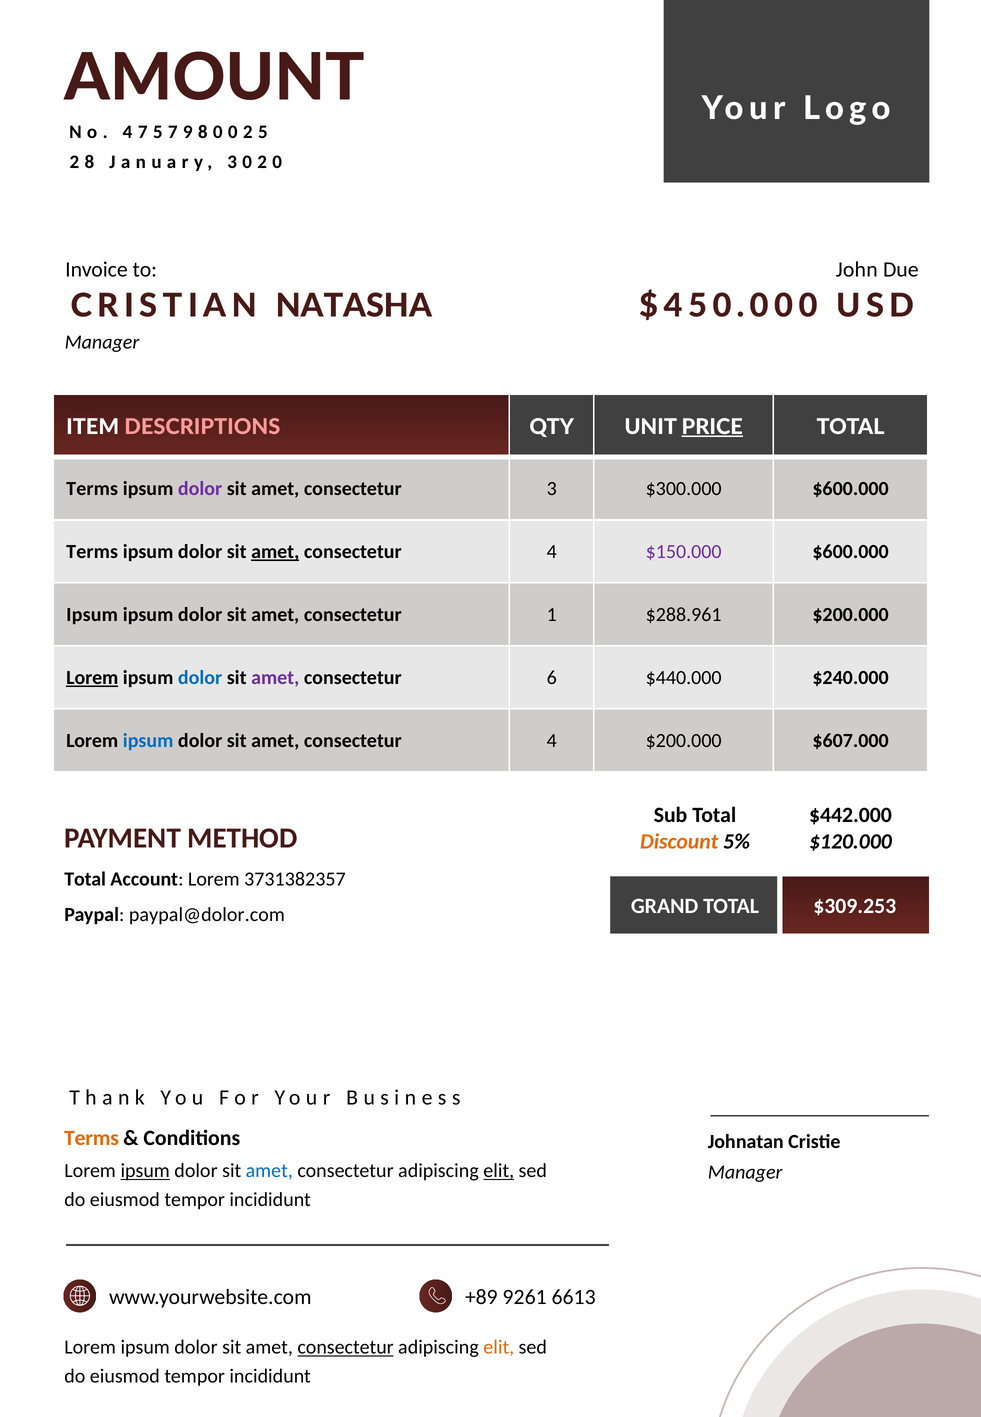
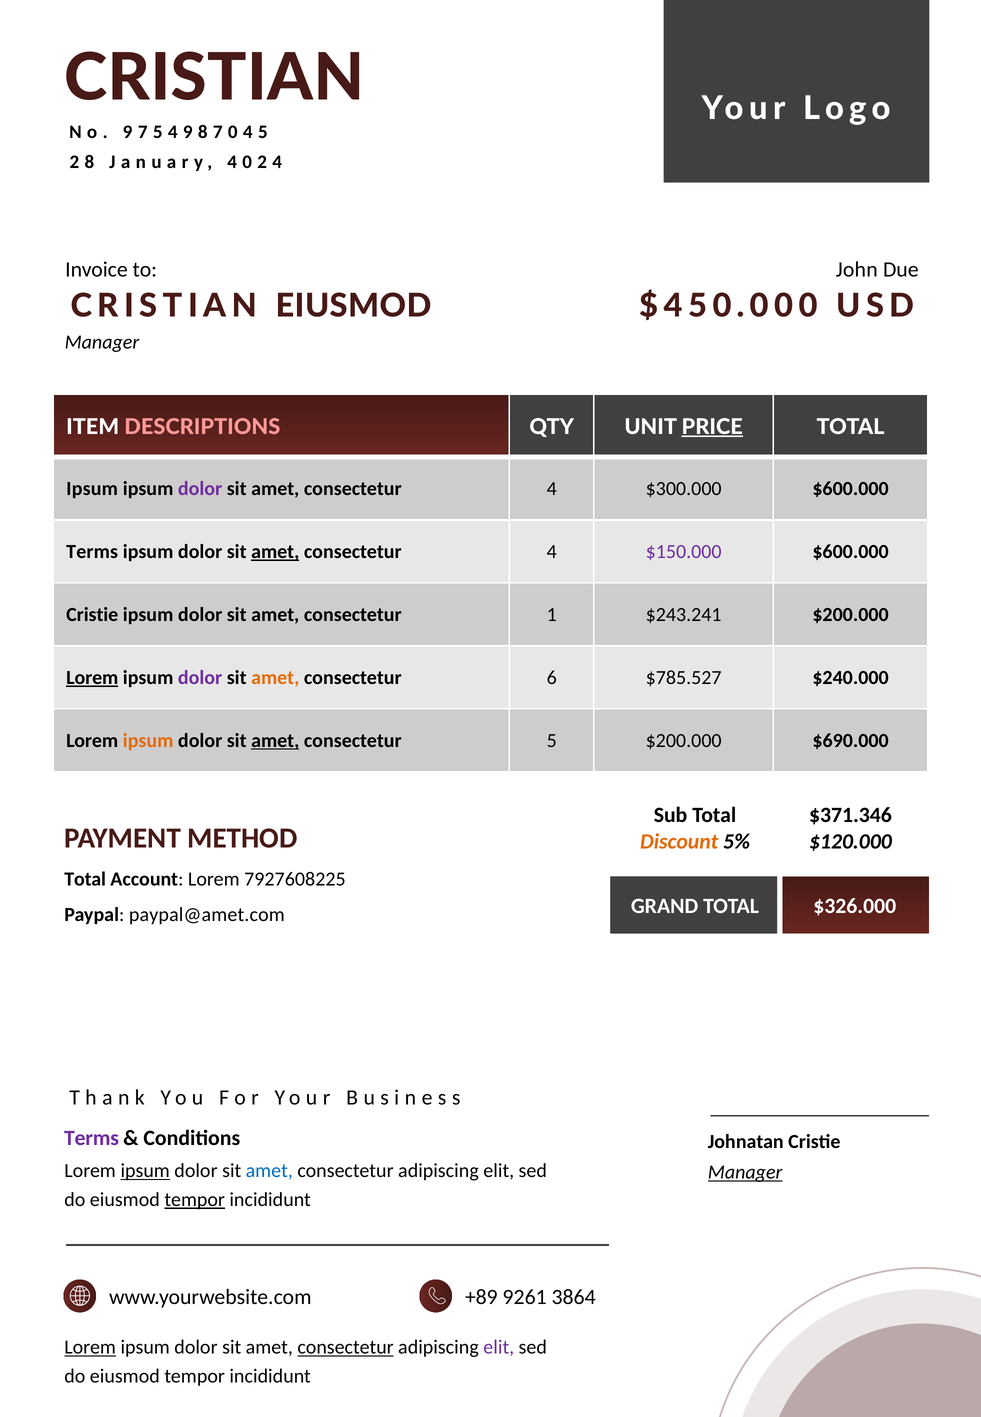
AMOUNT at (215, 78): AMOUNT -> CRISTIAN
4 at (127, 132): 4 -> 9
7 at (173, 132): 7 -> 4
0 at (218, 132): 0 -> 7
2 at (248, 132): 2 -> 4
3 at (232, 162): 3 -> 4
2 0: 0 -> 4
CRISTIAN NATASHA: NATASHA -> EIUSMOD
Terms at (92, 489): Terms -> Ipsum
3 at (552, 489): 3 -> 4
Ipsum at (92, 615): Ipsum -> Cristie
$288.961: $288.961 -> $243.241
dolor at (200, 678) colour: blue -> purple
amet at (275, 678) colour: purple -> orange
$440.000: $440.000 -> $785.527
ipsum at (148, 741) colour: blue -> orange
amet at (275, 741) underline: none -> present
4 at (552, 741): 4 -> 5
$607.000: $607.000 -> $690.000
$442.000: $442.000 -> $371.346
3731382357: 3731382357 -> 7927608225
$309.253: $309.253 -> $326.000
paypal@dolor.com: paypal@dolor.com -> paypal@amet.com
Terms at (92, 1138) colour: orange -> purple
elit at (499, 1171) underline: present -> none
Manager at (745, 1172) underline: none -> present
tempor at (195, 1200) underline: none -> present
6613: 6613 -> 3864
Lorem at (90, 1347) underline: none -> present
elit at (499, 1347) colour: orange -> purple
